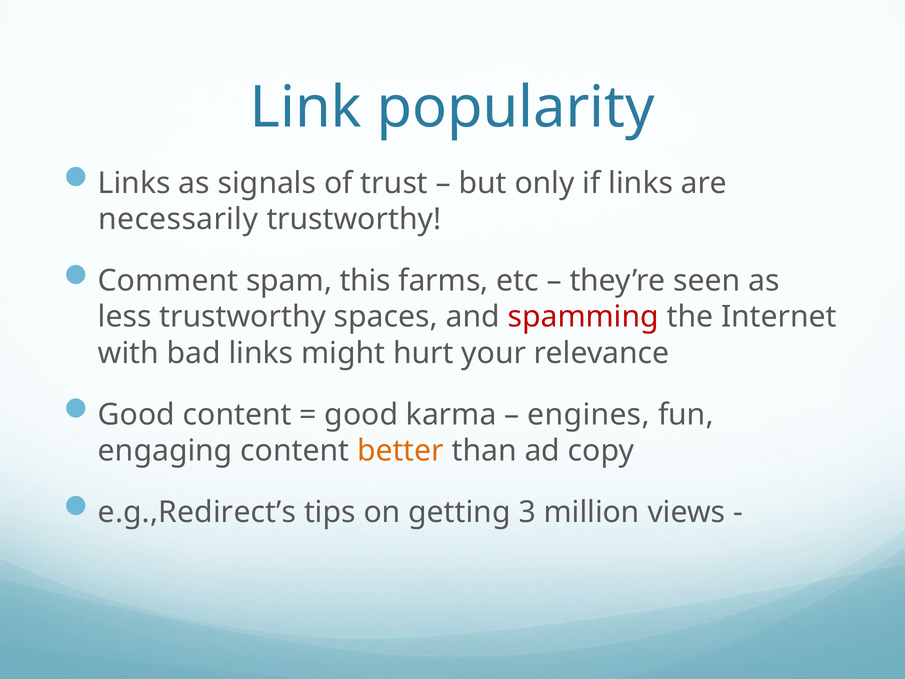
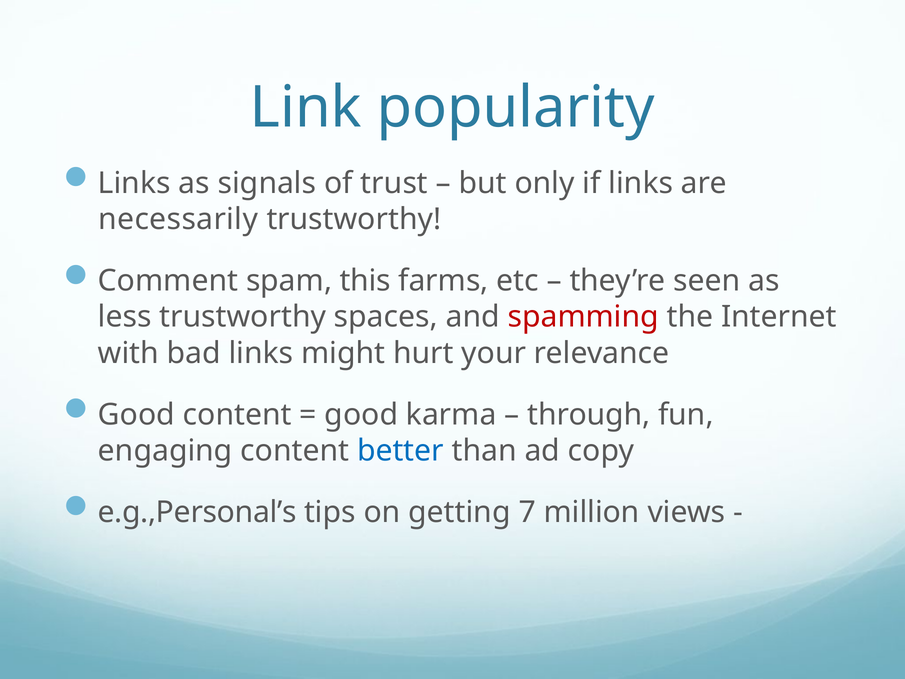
engines: engines -> through
better colour: orange -> blue
e.g.,Redirect’s: e.g.,Redirect’s -> e.g.,Personal’s
3: 3 -> 7
